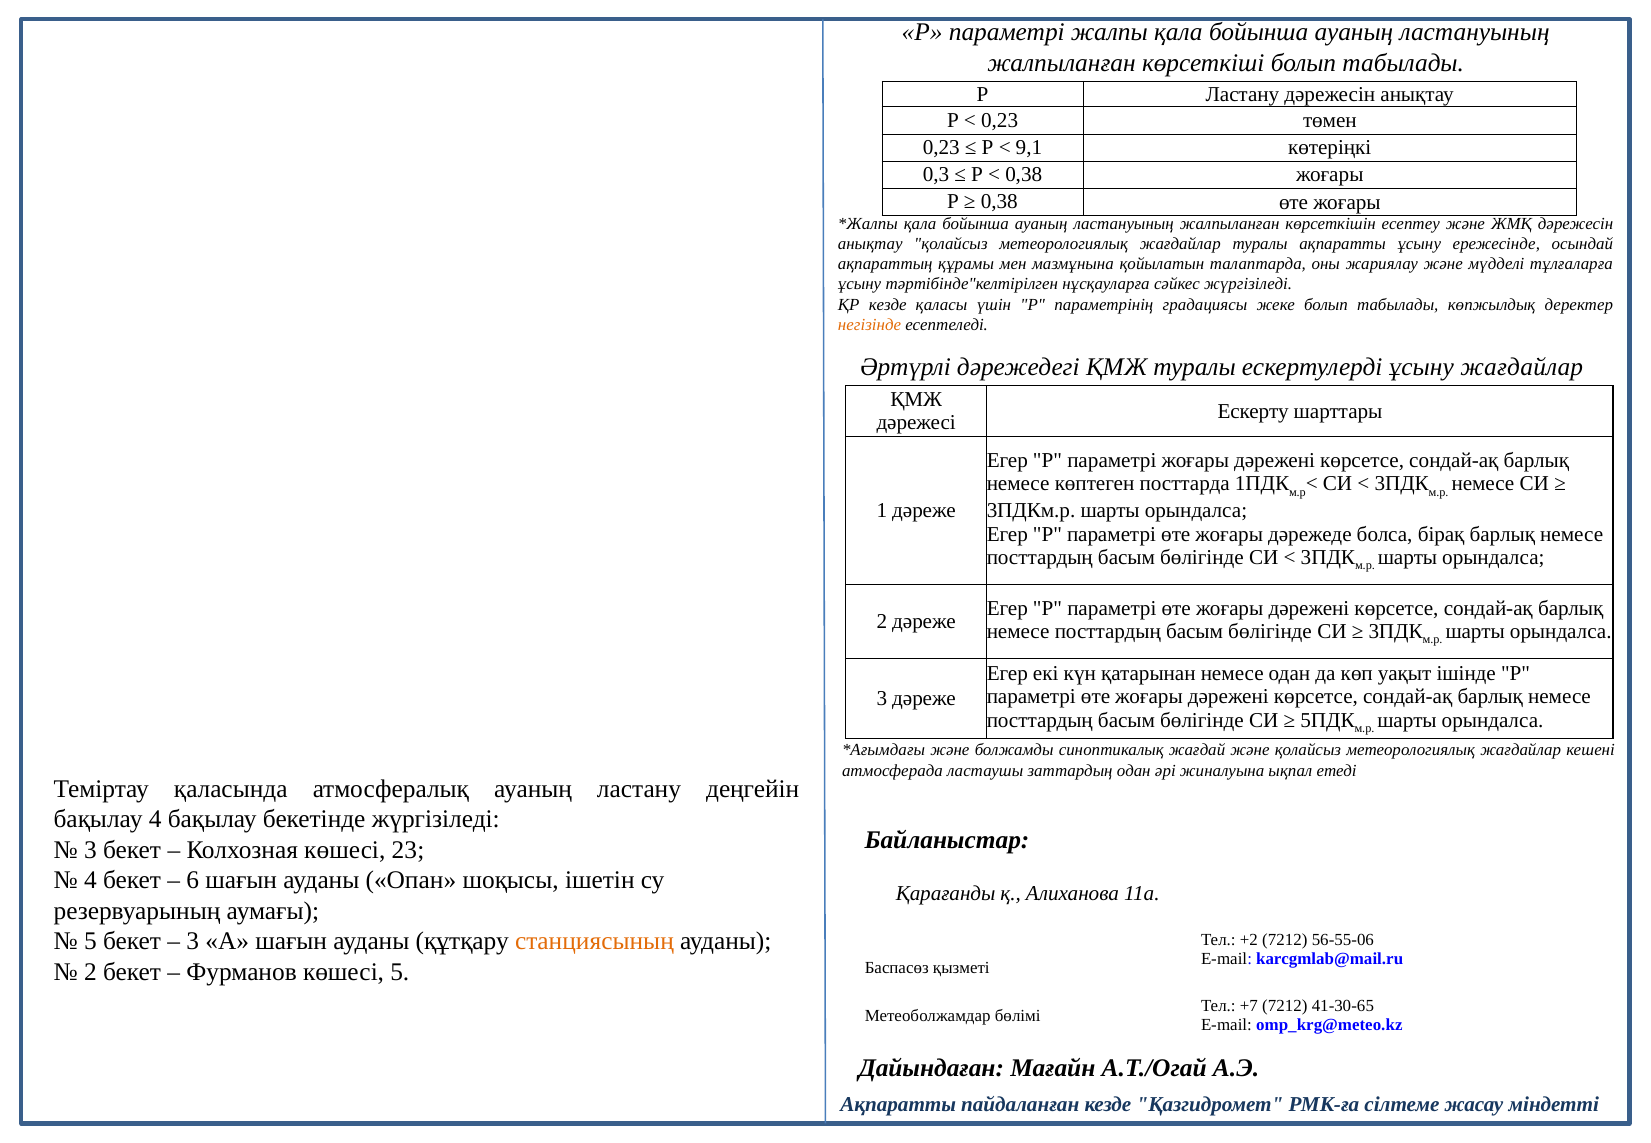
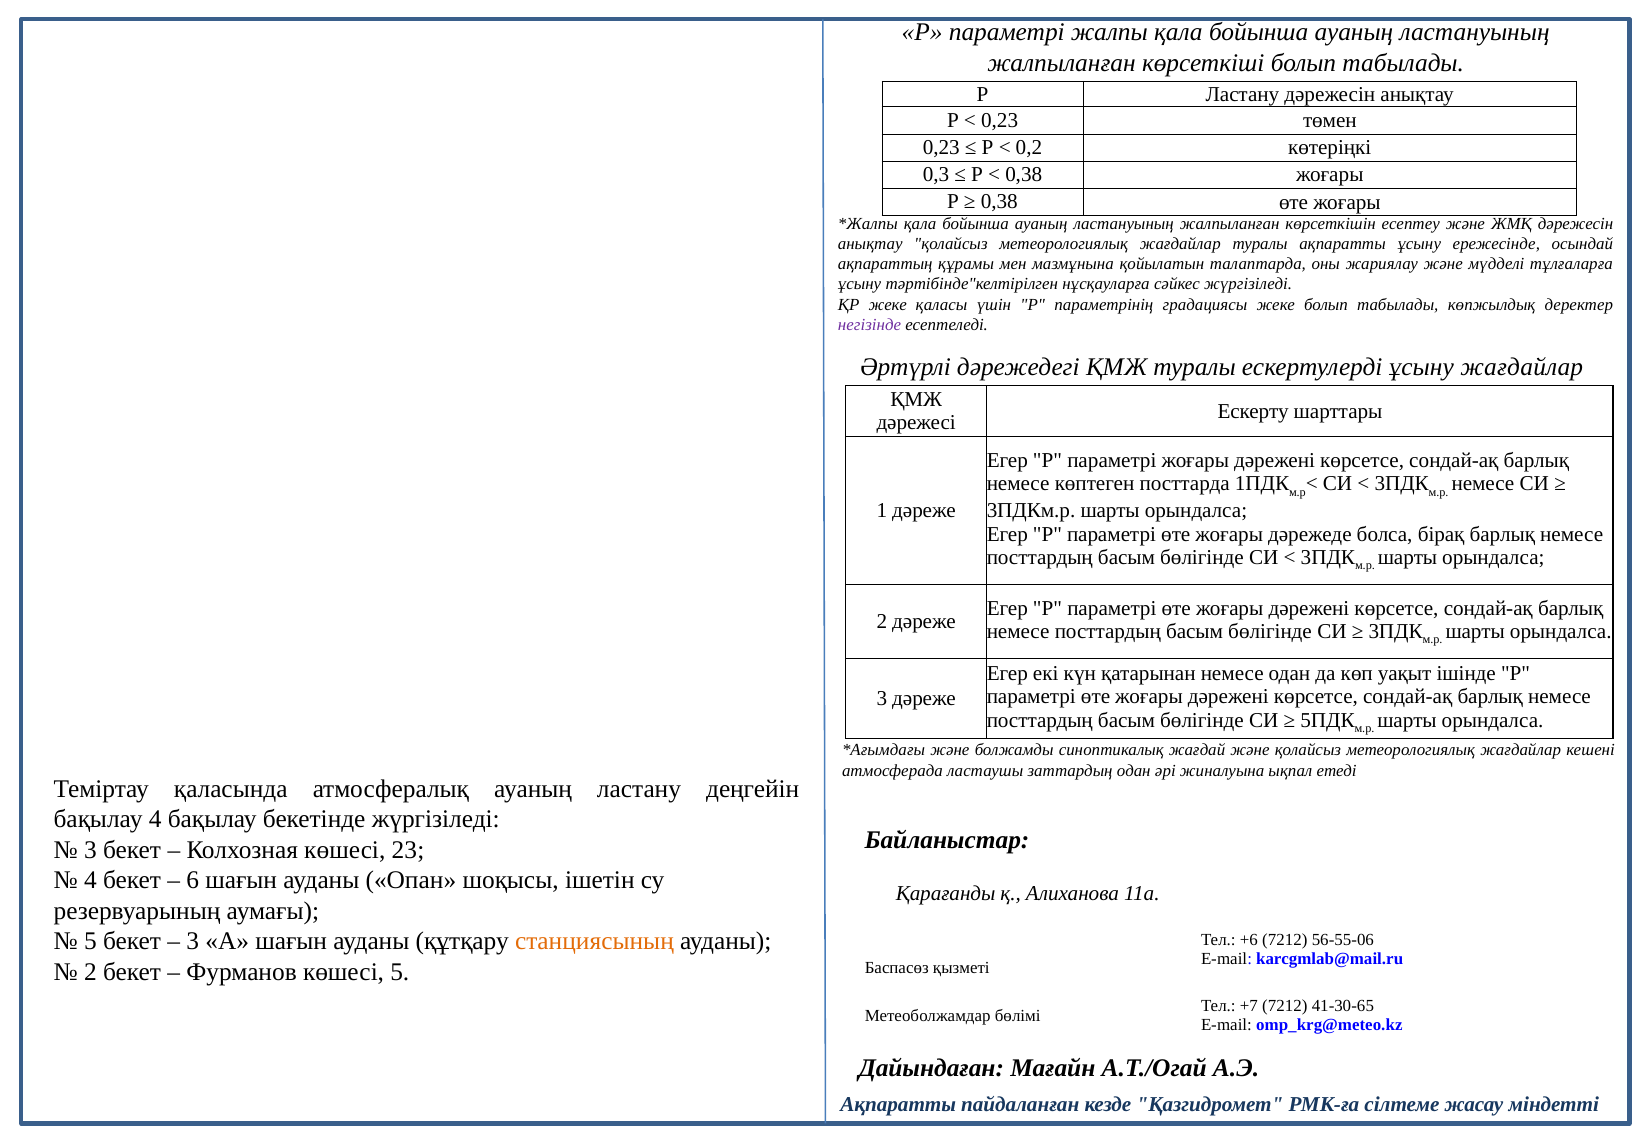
9,1: 9,1 -> 0,2
ҚР кезде: кезде -> жеке
негізінде colour: orange -> purple
+2: +2 -> +6
